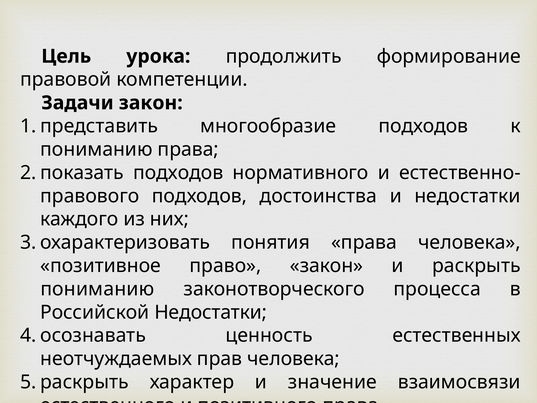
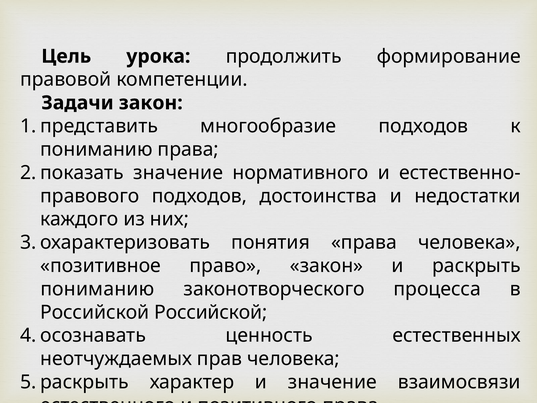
подходов at (178, 173): подходов -> значение
Российской Недостатки: Недостатки -> Российской
